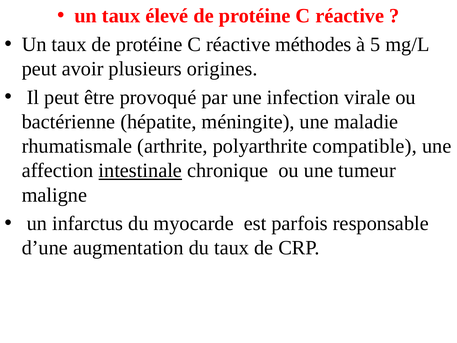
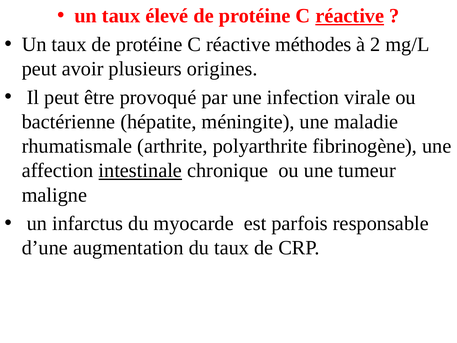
réactive at (350, 16) underline: none -> present
5: 5 -> 2
compatible: compatible -> fibrinogène
